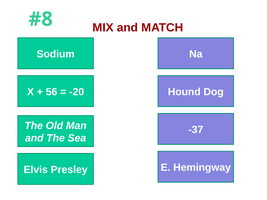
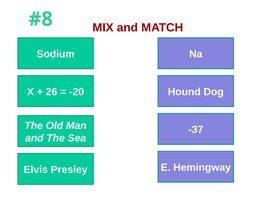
56: 56 -> 26
